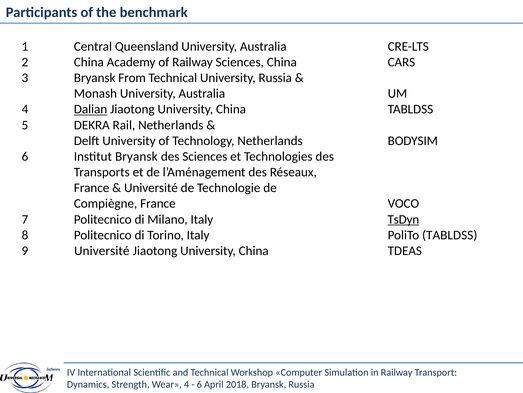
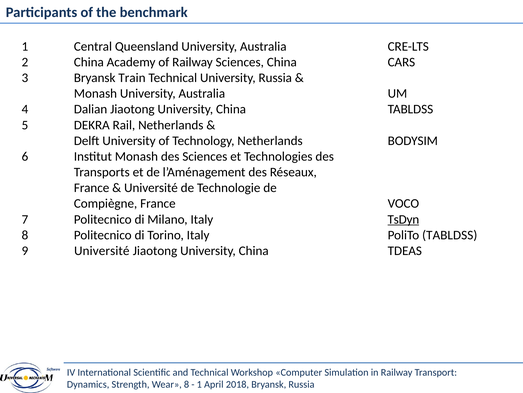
From: From -> Train
Dalian underline: present -> none
Institut Bryansk: Bryansk -> Monash
4 at (187, 384): 4 -> 8
6 at (199, 384): 6 -> 1
